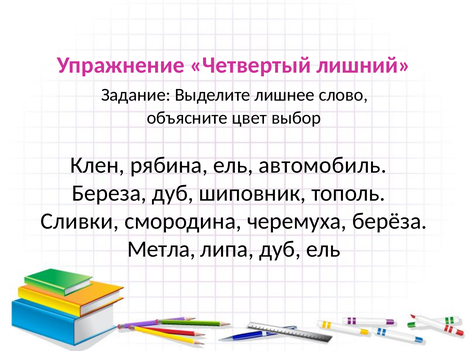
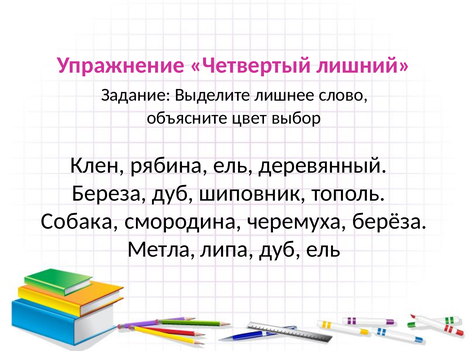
автомобиль: автомобиль -> деревянный
Сливки: Сливки -> Собака
